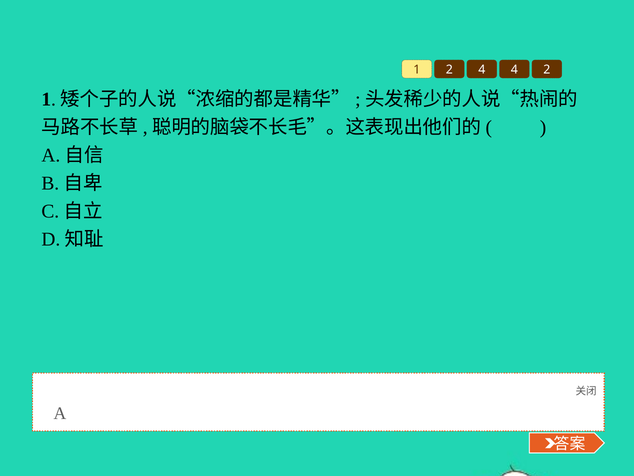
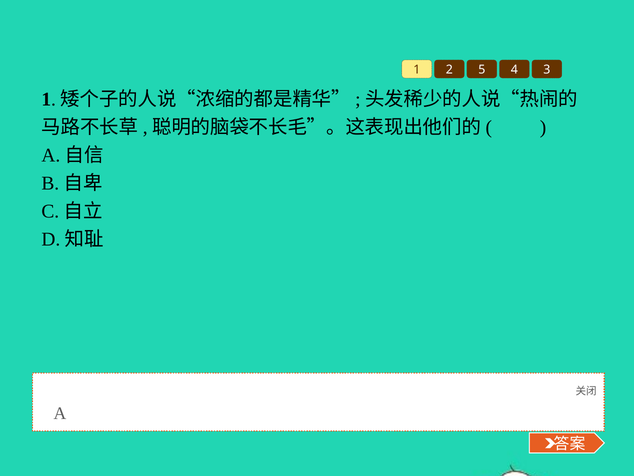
2 4: 4 -> 5
4 2: 2 -> 3
